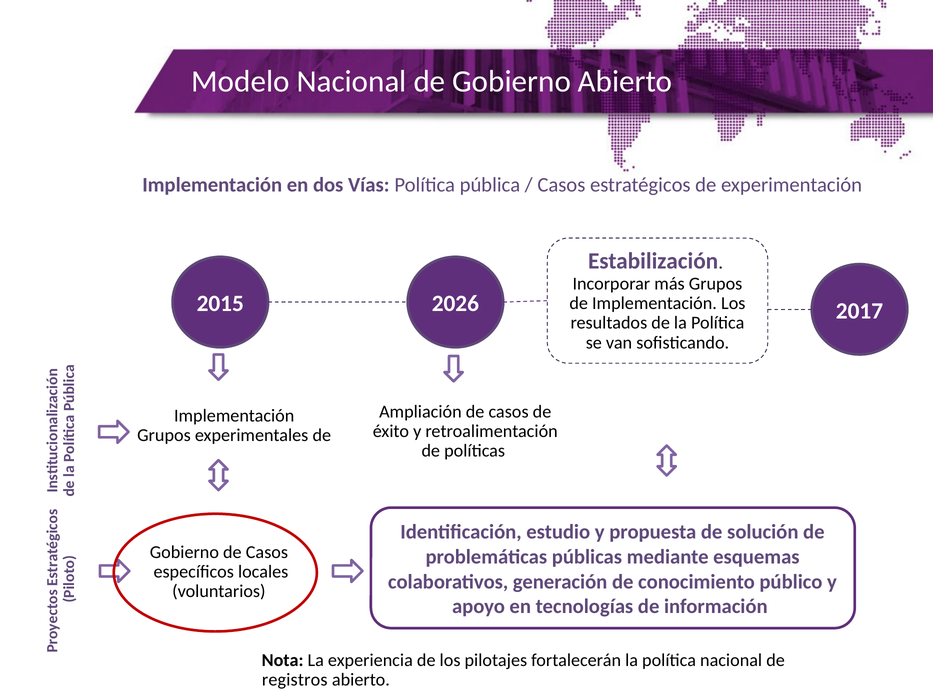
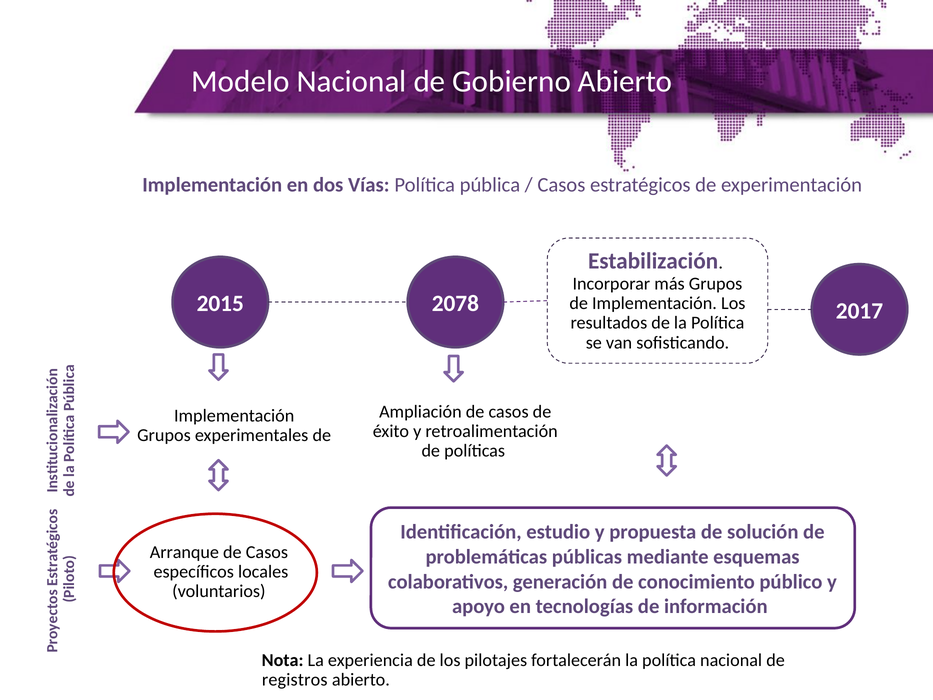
2026: 2026 -> 2078
Gobierno at (184, 552): Gobierno -> Arranque
